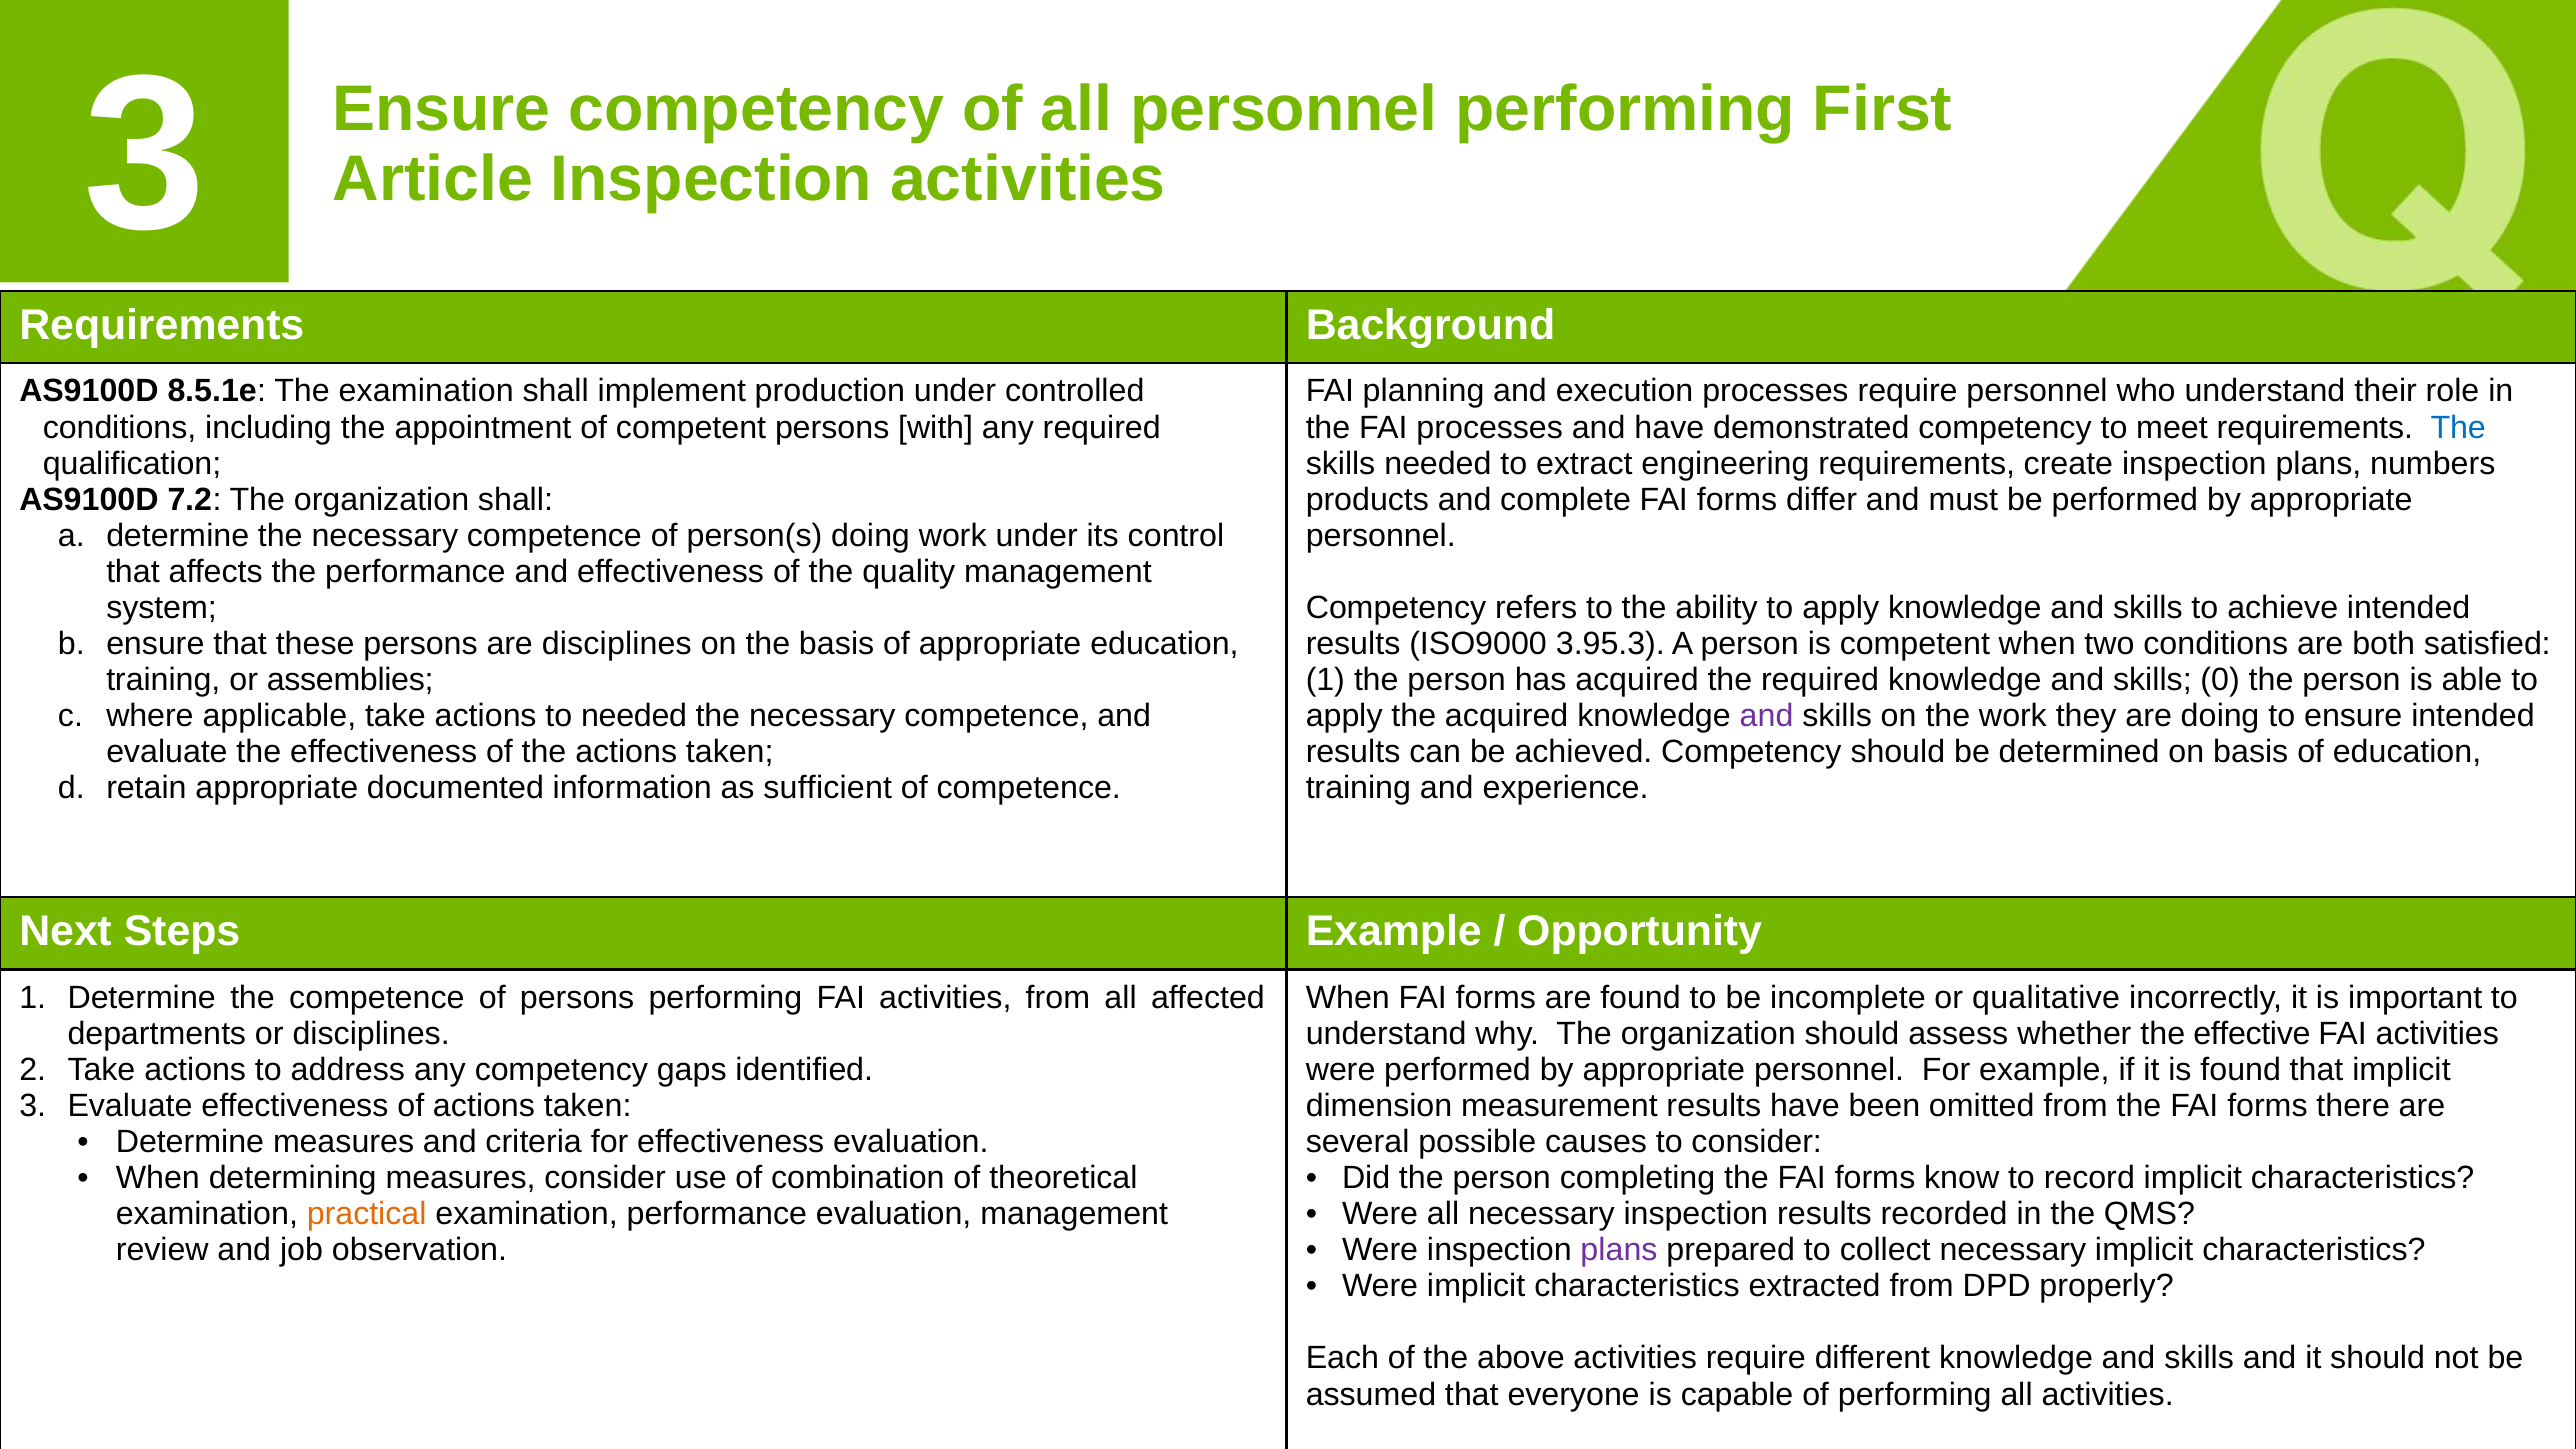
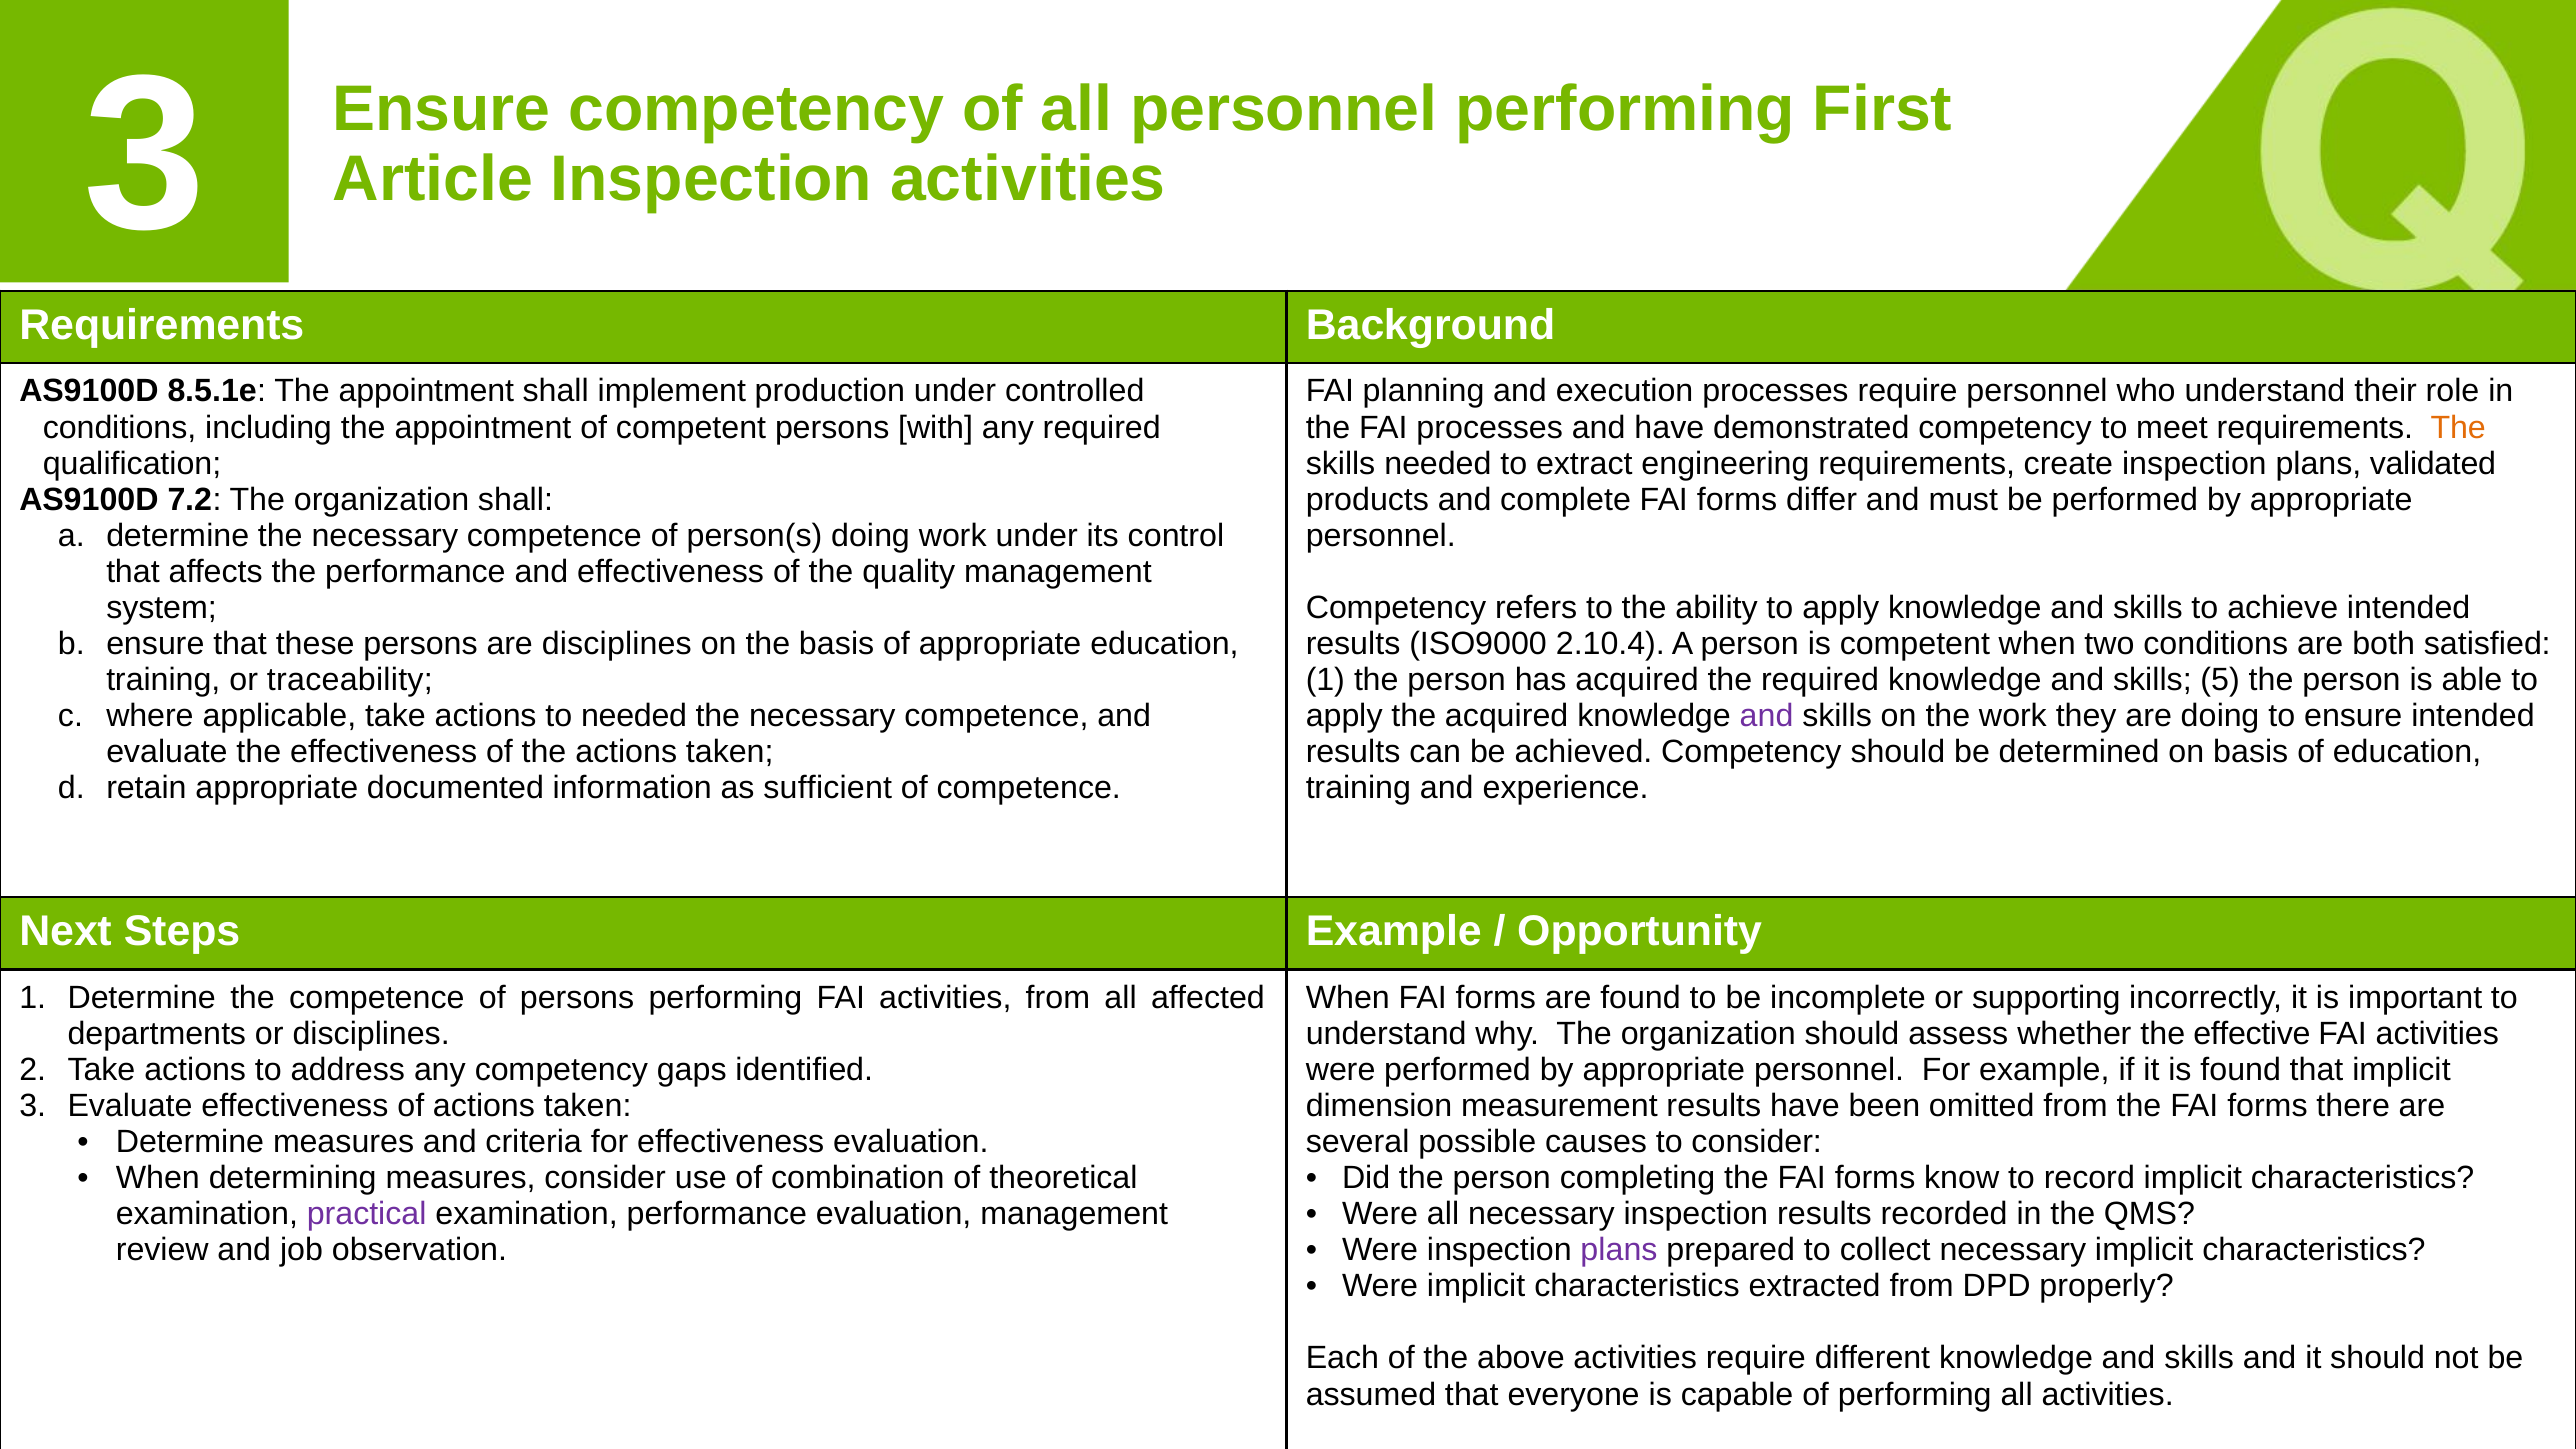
8.5.1e The examination: examination -> appointment
The at (2458, 427) colour: blue -> orange
numbers: numbers -> validated
3.95.3: 3.95.3 -> 2.10.4
assemblies: assemblies -> traceability
0: 0 -> 5
qualitative: qualitative -> supporting
practical colour: orange -> purple
